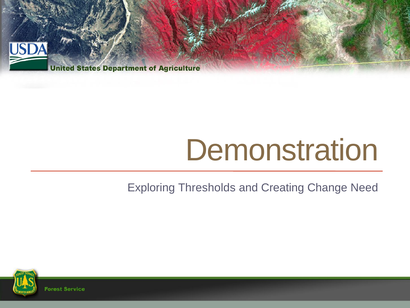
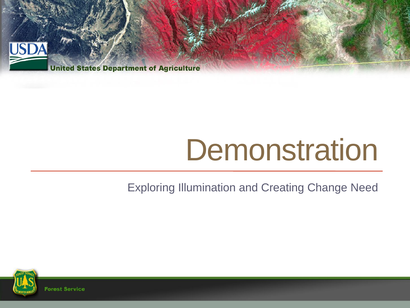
Thresholds: Thresholds -> Illumination
